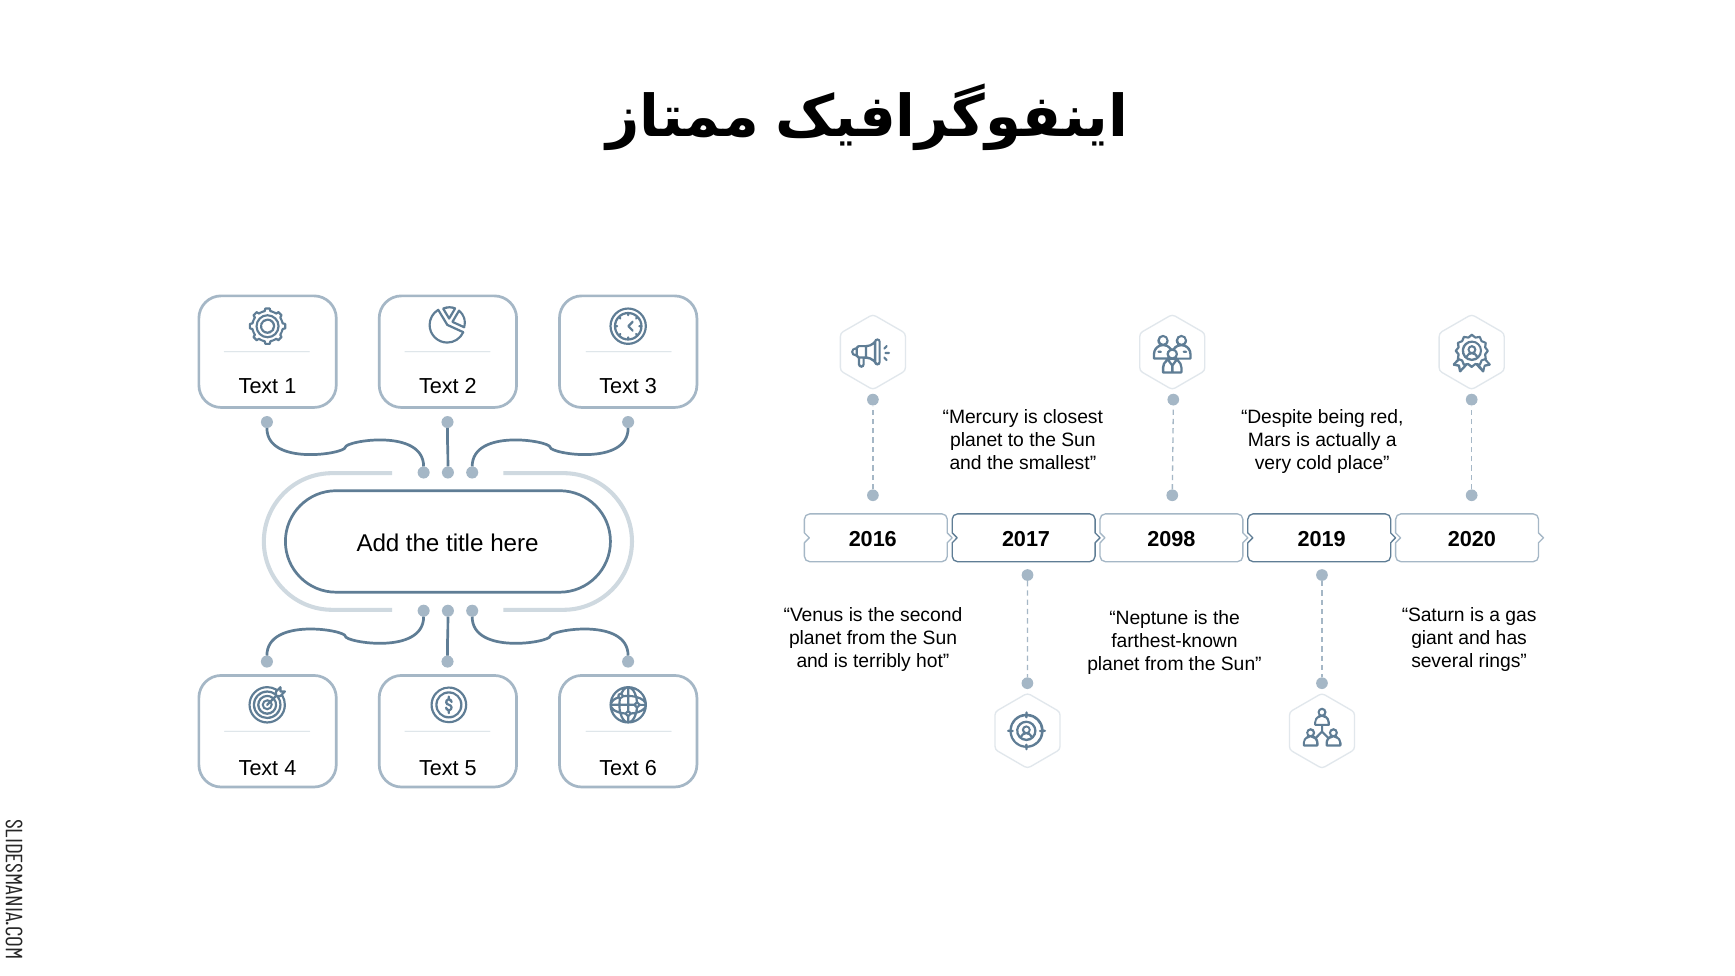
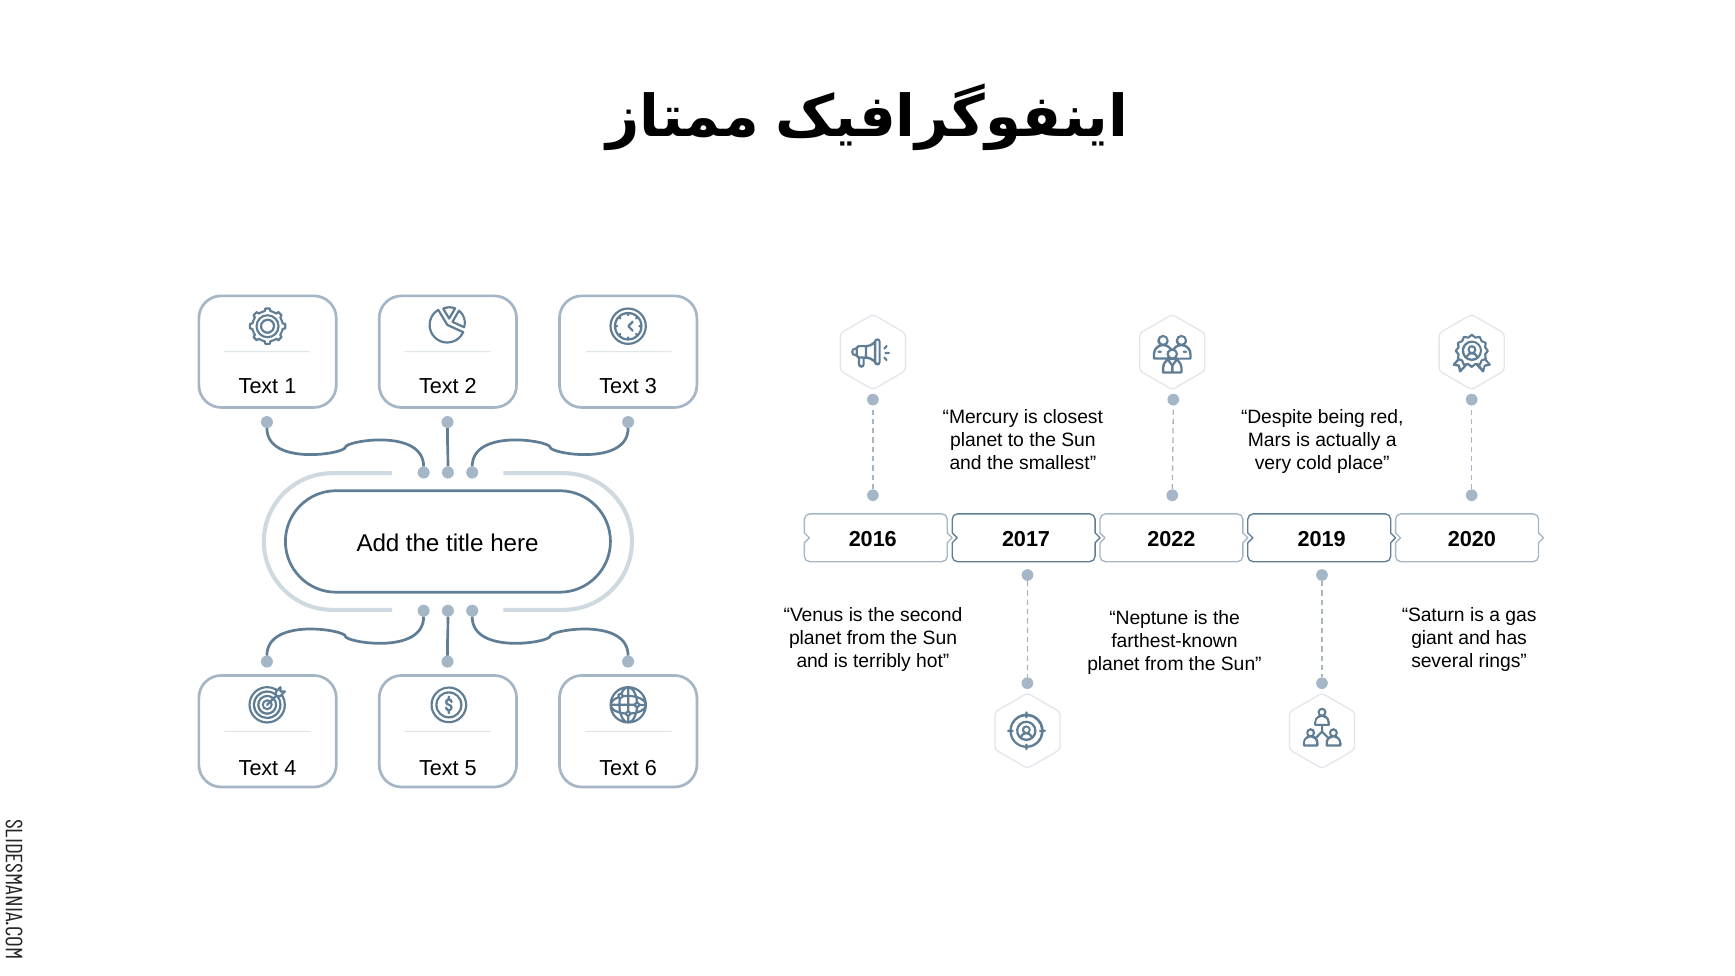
2098: 2098 -> 2022
